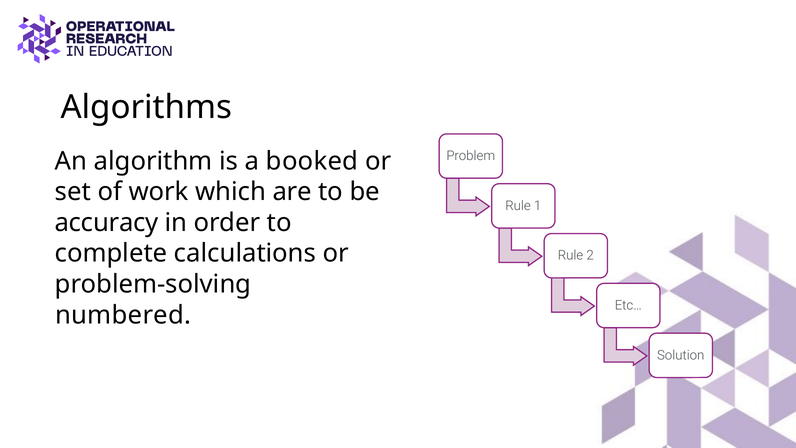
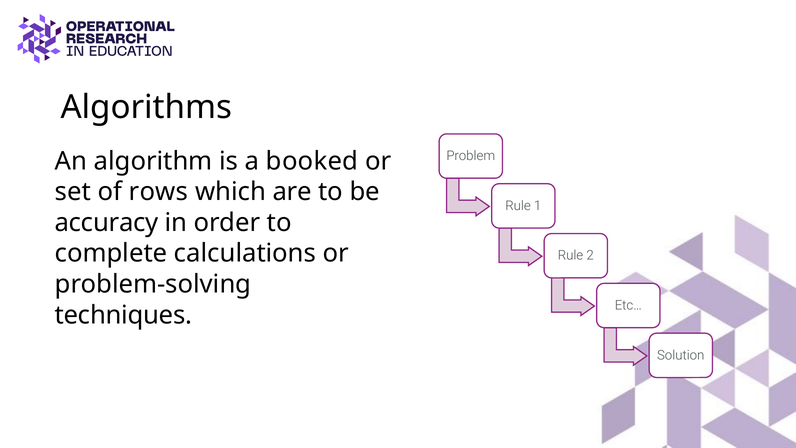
work: work -> rows
numbered: numbered -> techniques
